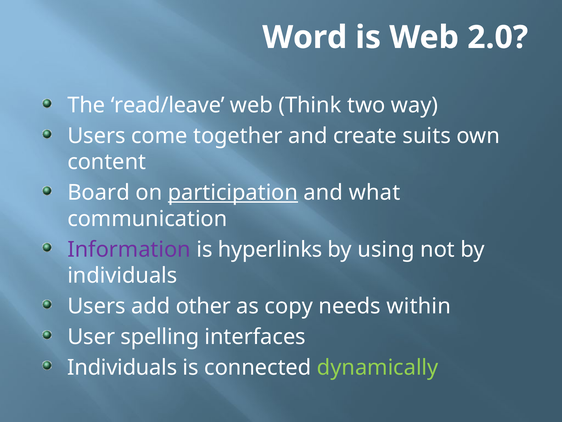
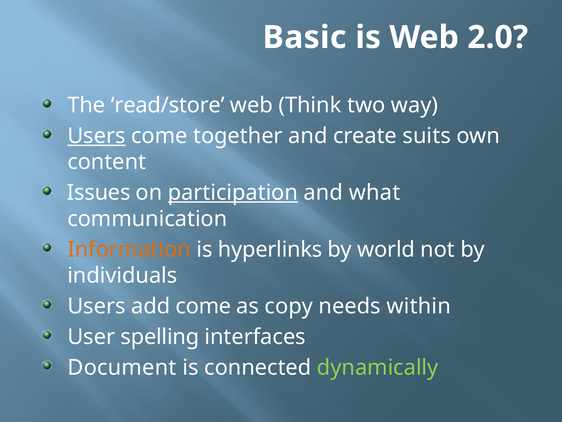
Word: Word -> Basic
read/leave: read/leave -> read/store
Users at (96, 136) underline: none -> present
Board: Board -> Issues
Information colour: purple -> orange
using: using -> world
add other: other -> come
Individuals at (122, 367): Individuals -> Document
